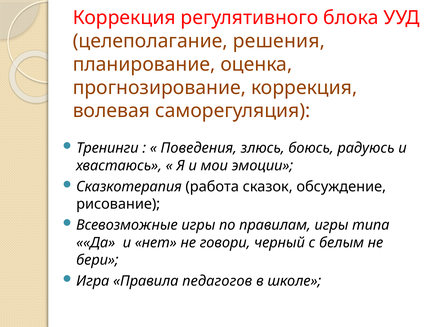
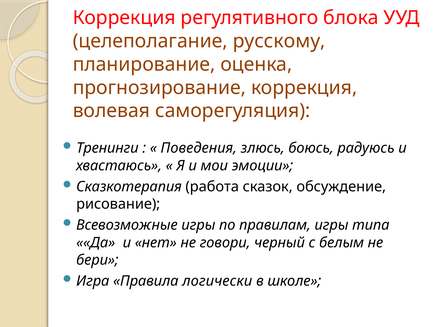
решения: решения -> русскому
педагогов: педагогов -> логически
